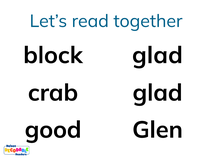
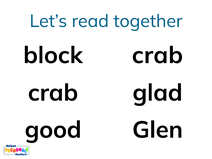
block glad: glad -> crab
